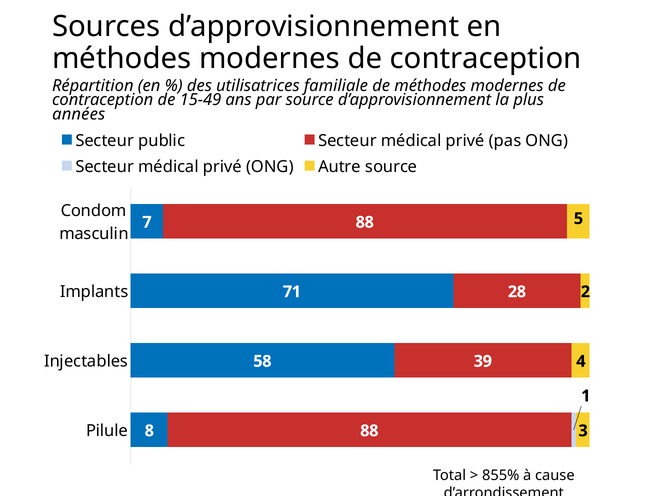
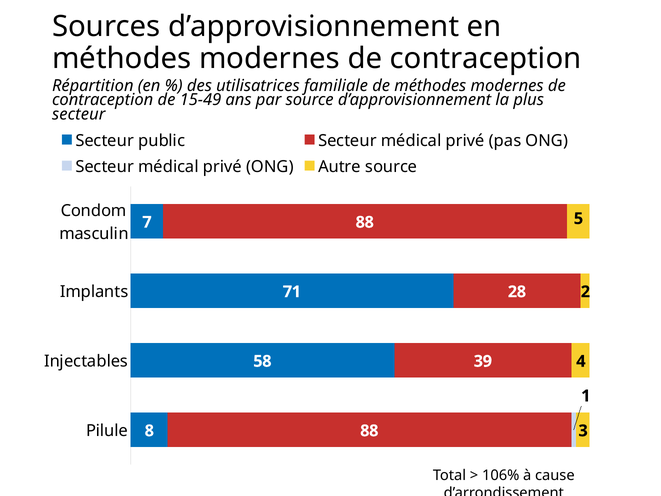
années at (79, 114): années -> secteur
855%: 855% -> 106%
